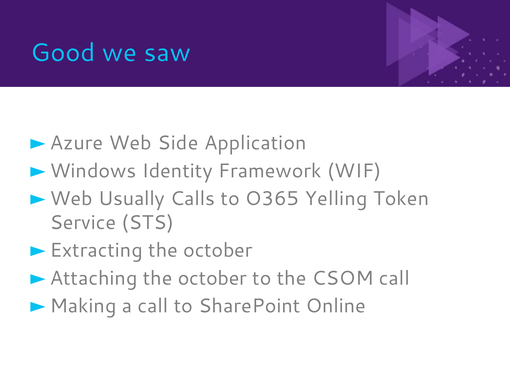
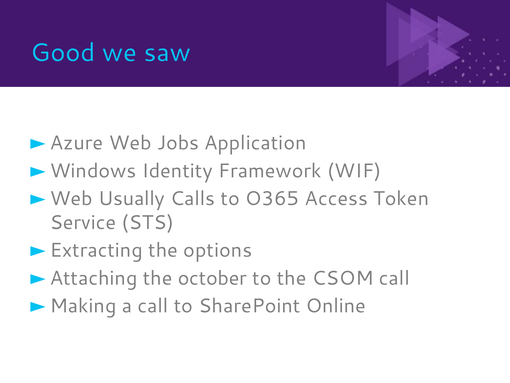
Side: Side -> Jobs
Yelling: Yelling -> Access
october at (218, 250): october -> options
